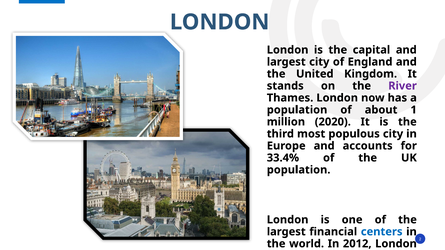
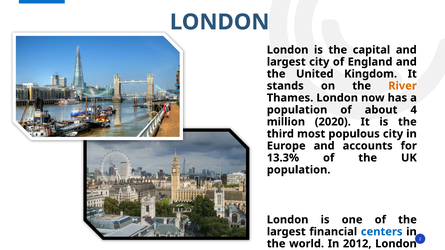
River colour: purple -> orange
1: 1 -> 4
33.4%: 33.4% -> 13.3%
